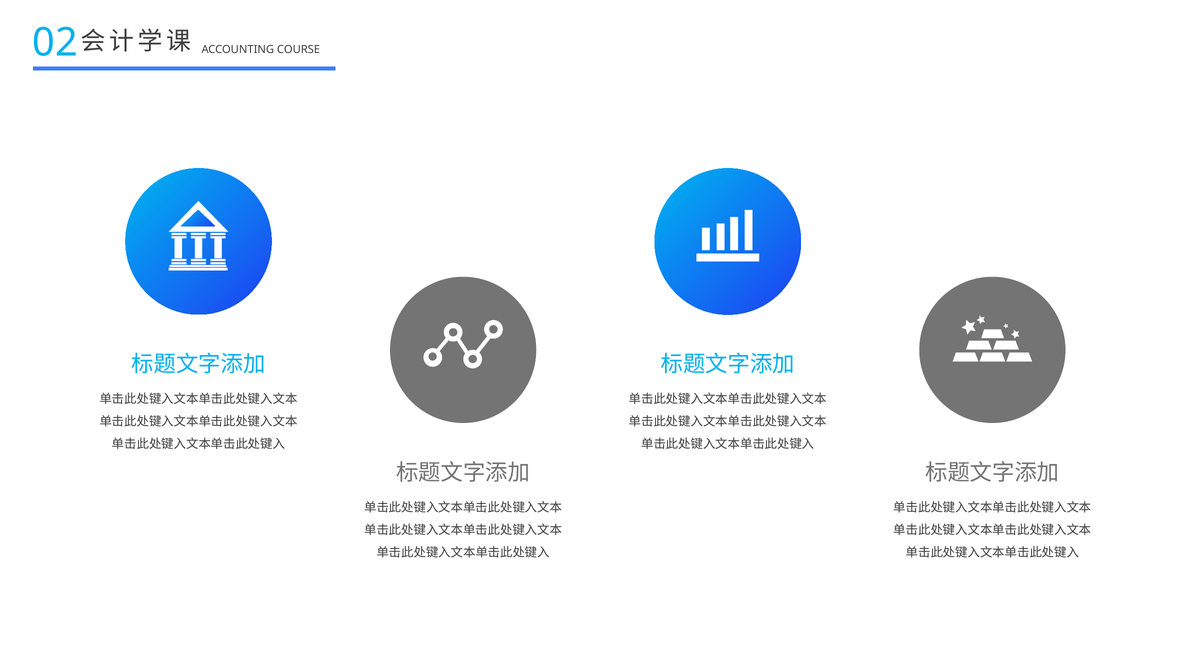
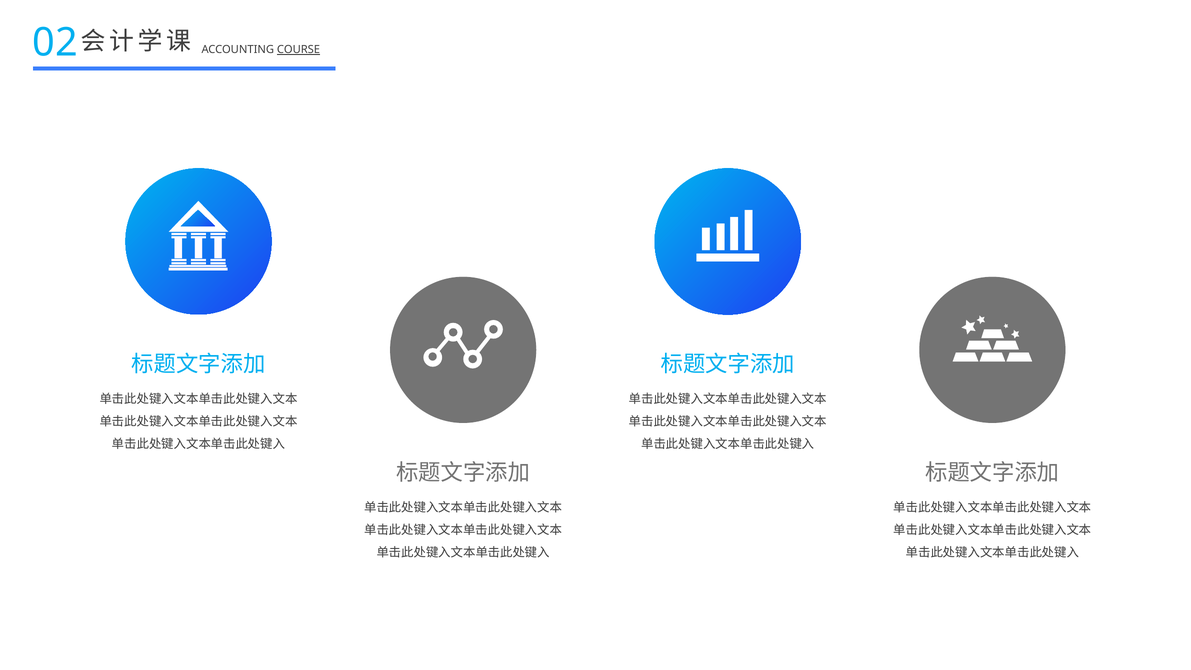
COURSE underline: none -> present
